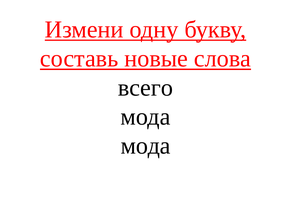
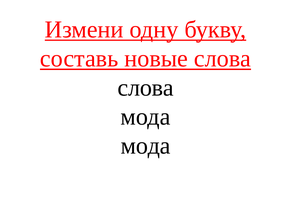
всего at (145, 88): всего -> слова
